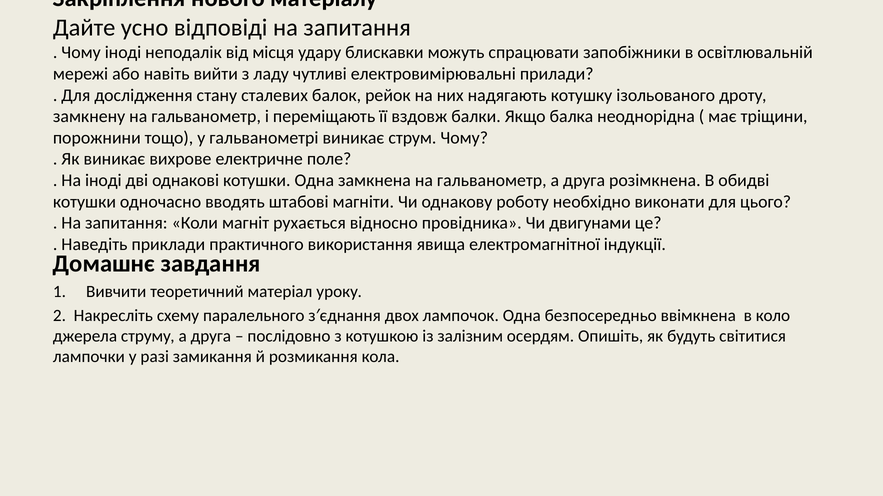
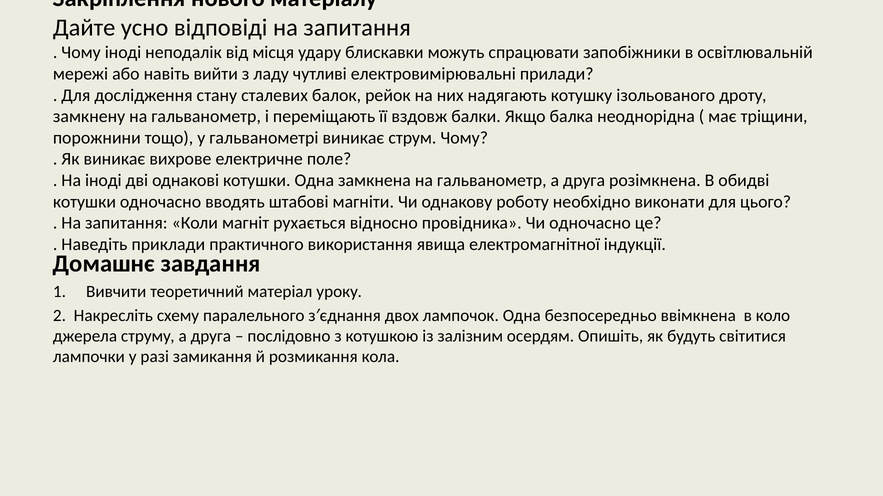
Чи двигунами: двигунами -> одночасно
